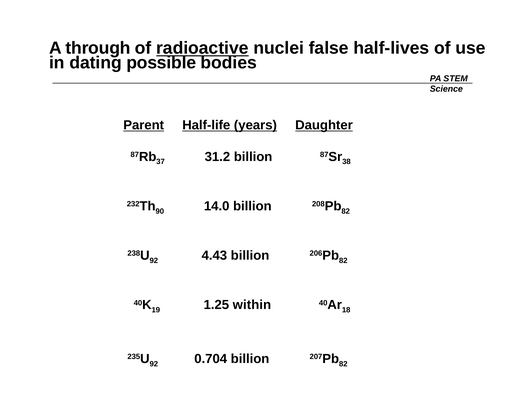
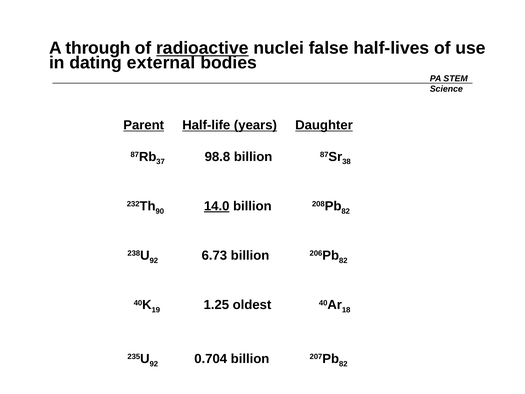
possible: possible -> external
31.2: 31.2 -> 98.8
14.0 underline: none -> present
4.43: 4.43 -> 6.73
within: within -> oldest
